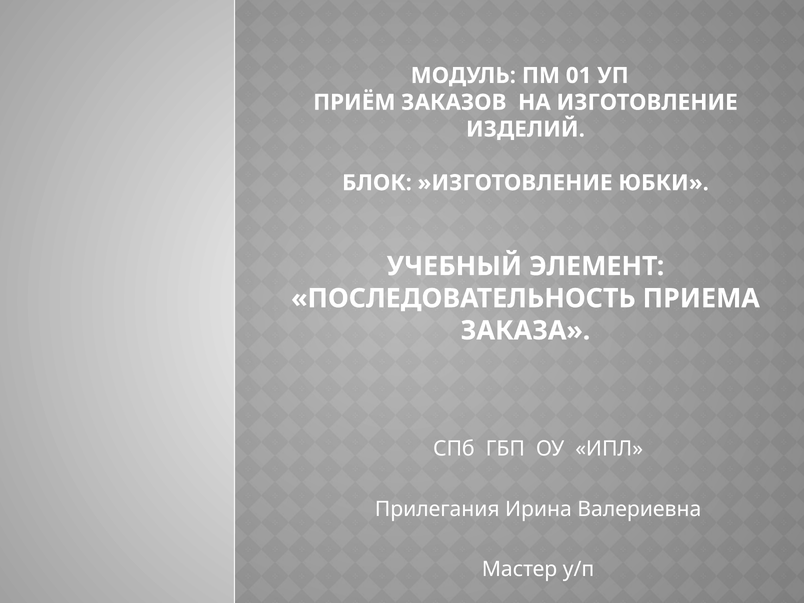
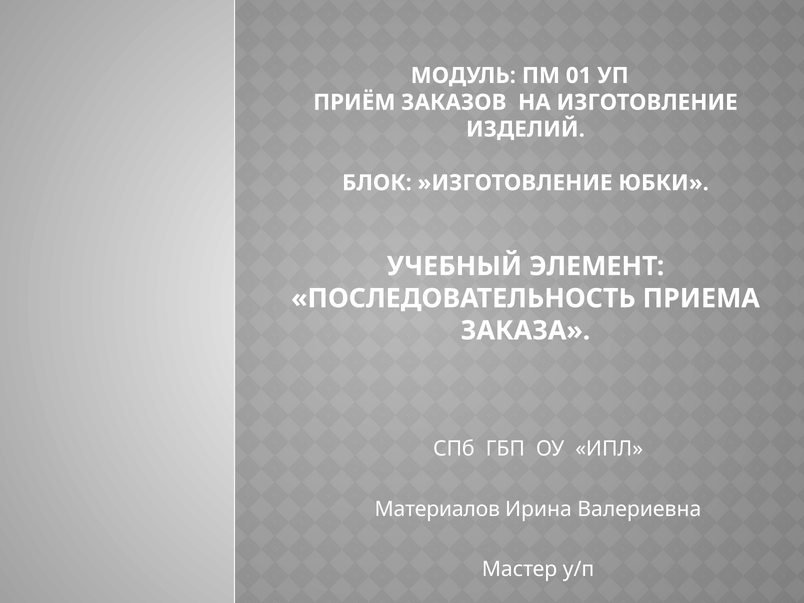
Прилегания: Прилегания -> Материалов
